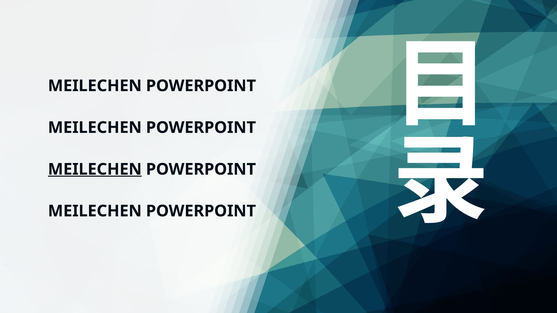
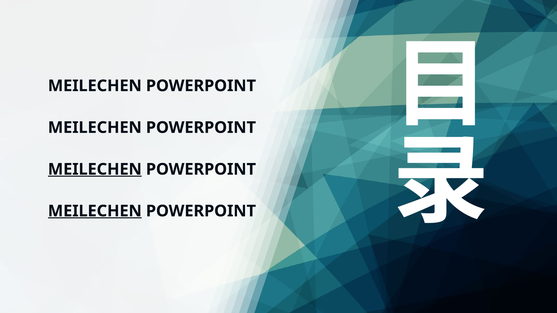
MEILECHEN at (95, 211) underline: none -> present
